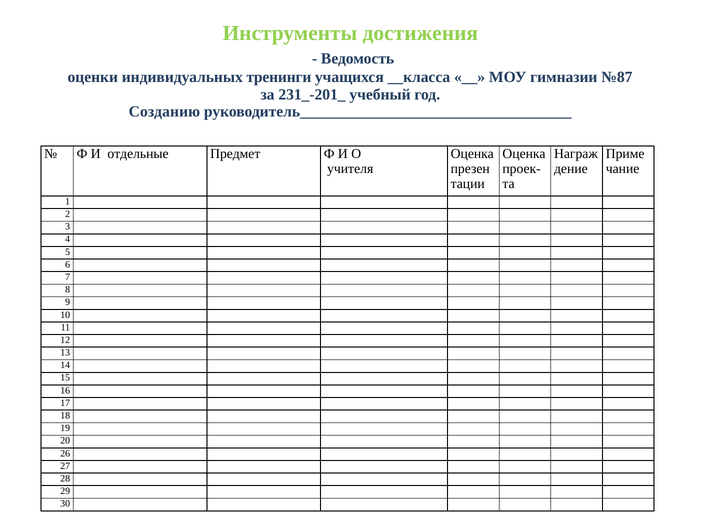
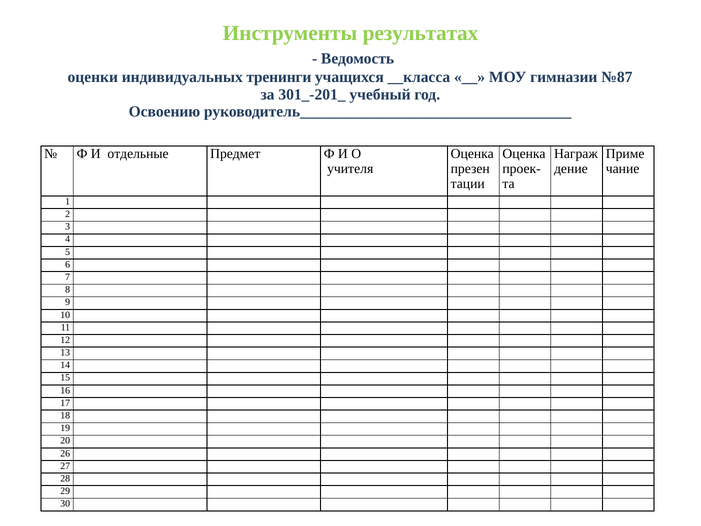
достижения: достижения -> результатах
231_-201_: 231_-201_ -> 301_-201_
Созданию: Созданию -> Освоению
